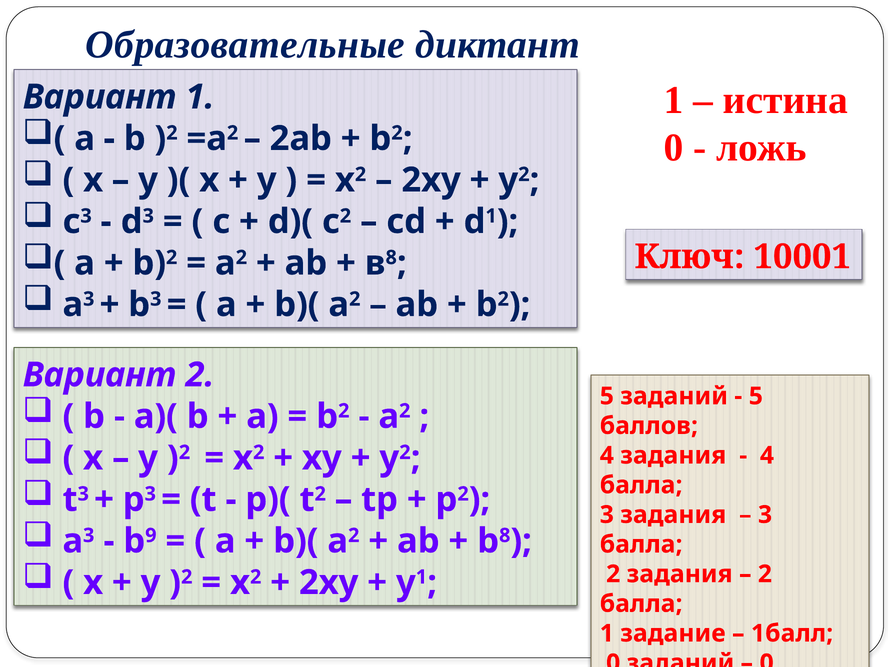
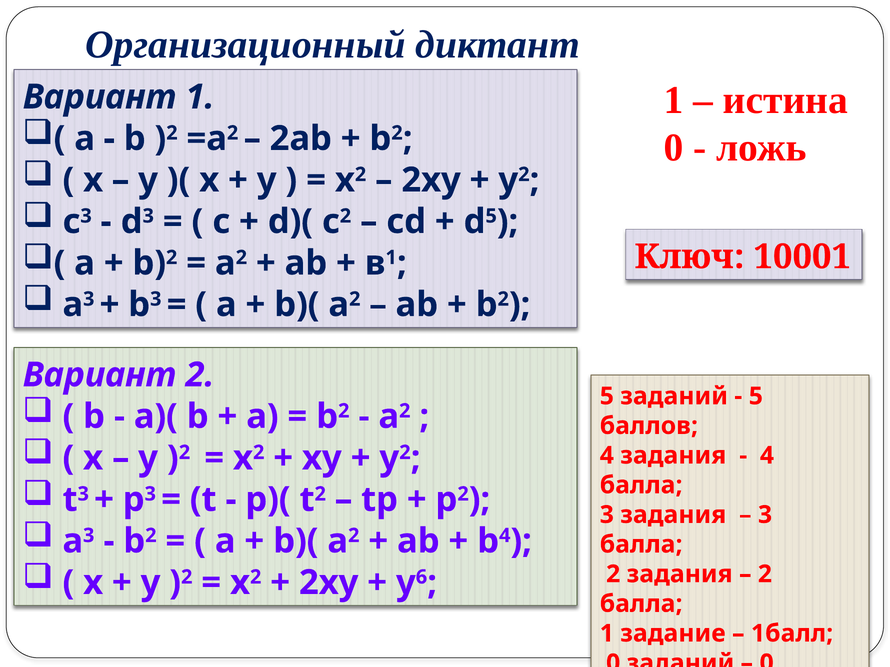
Образовательные: Образовательные -> Организационный
1 at (491, 216): 1 -> 5
8 at (391, 258): 8 -> 1
9 at (151, 536): 9 -> 2
b 8: 8 -> 4
y 1: 1 -> 6
